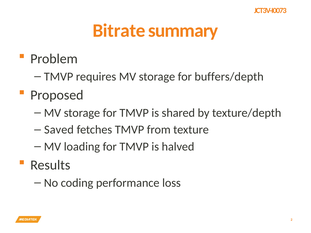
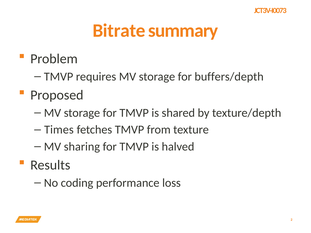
Saved: Saved -> Times
loading: loading -> sharing
